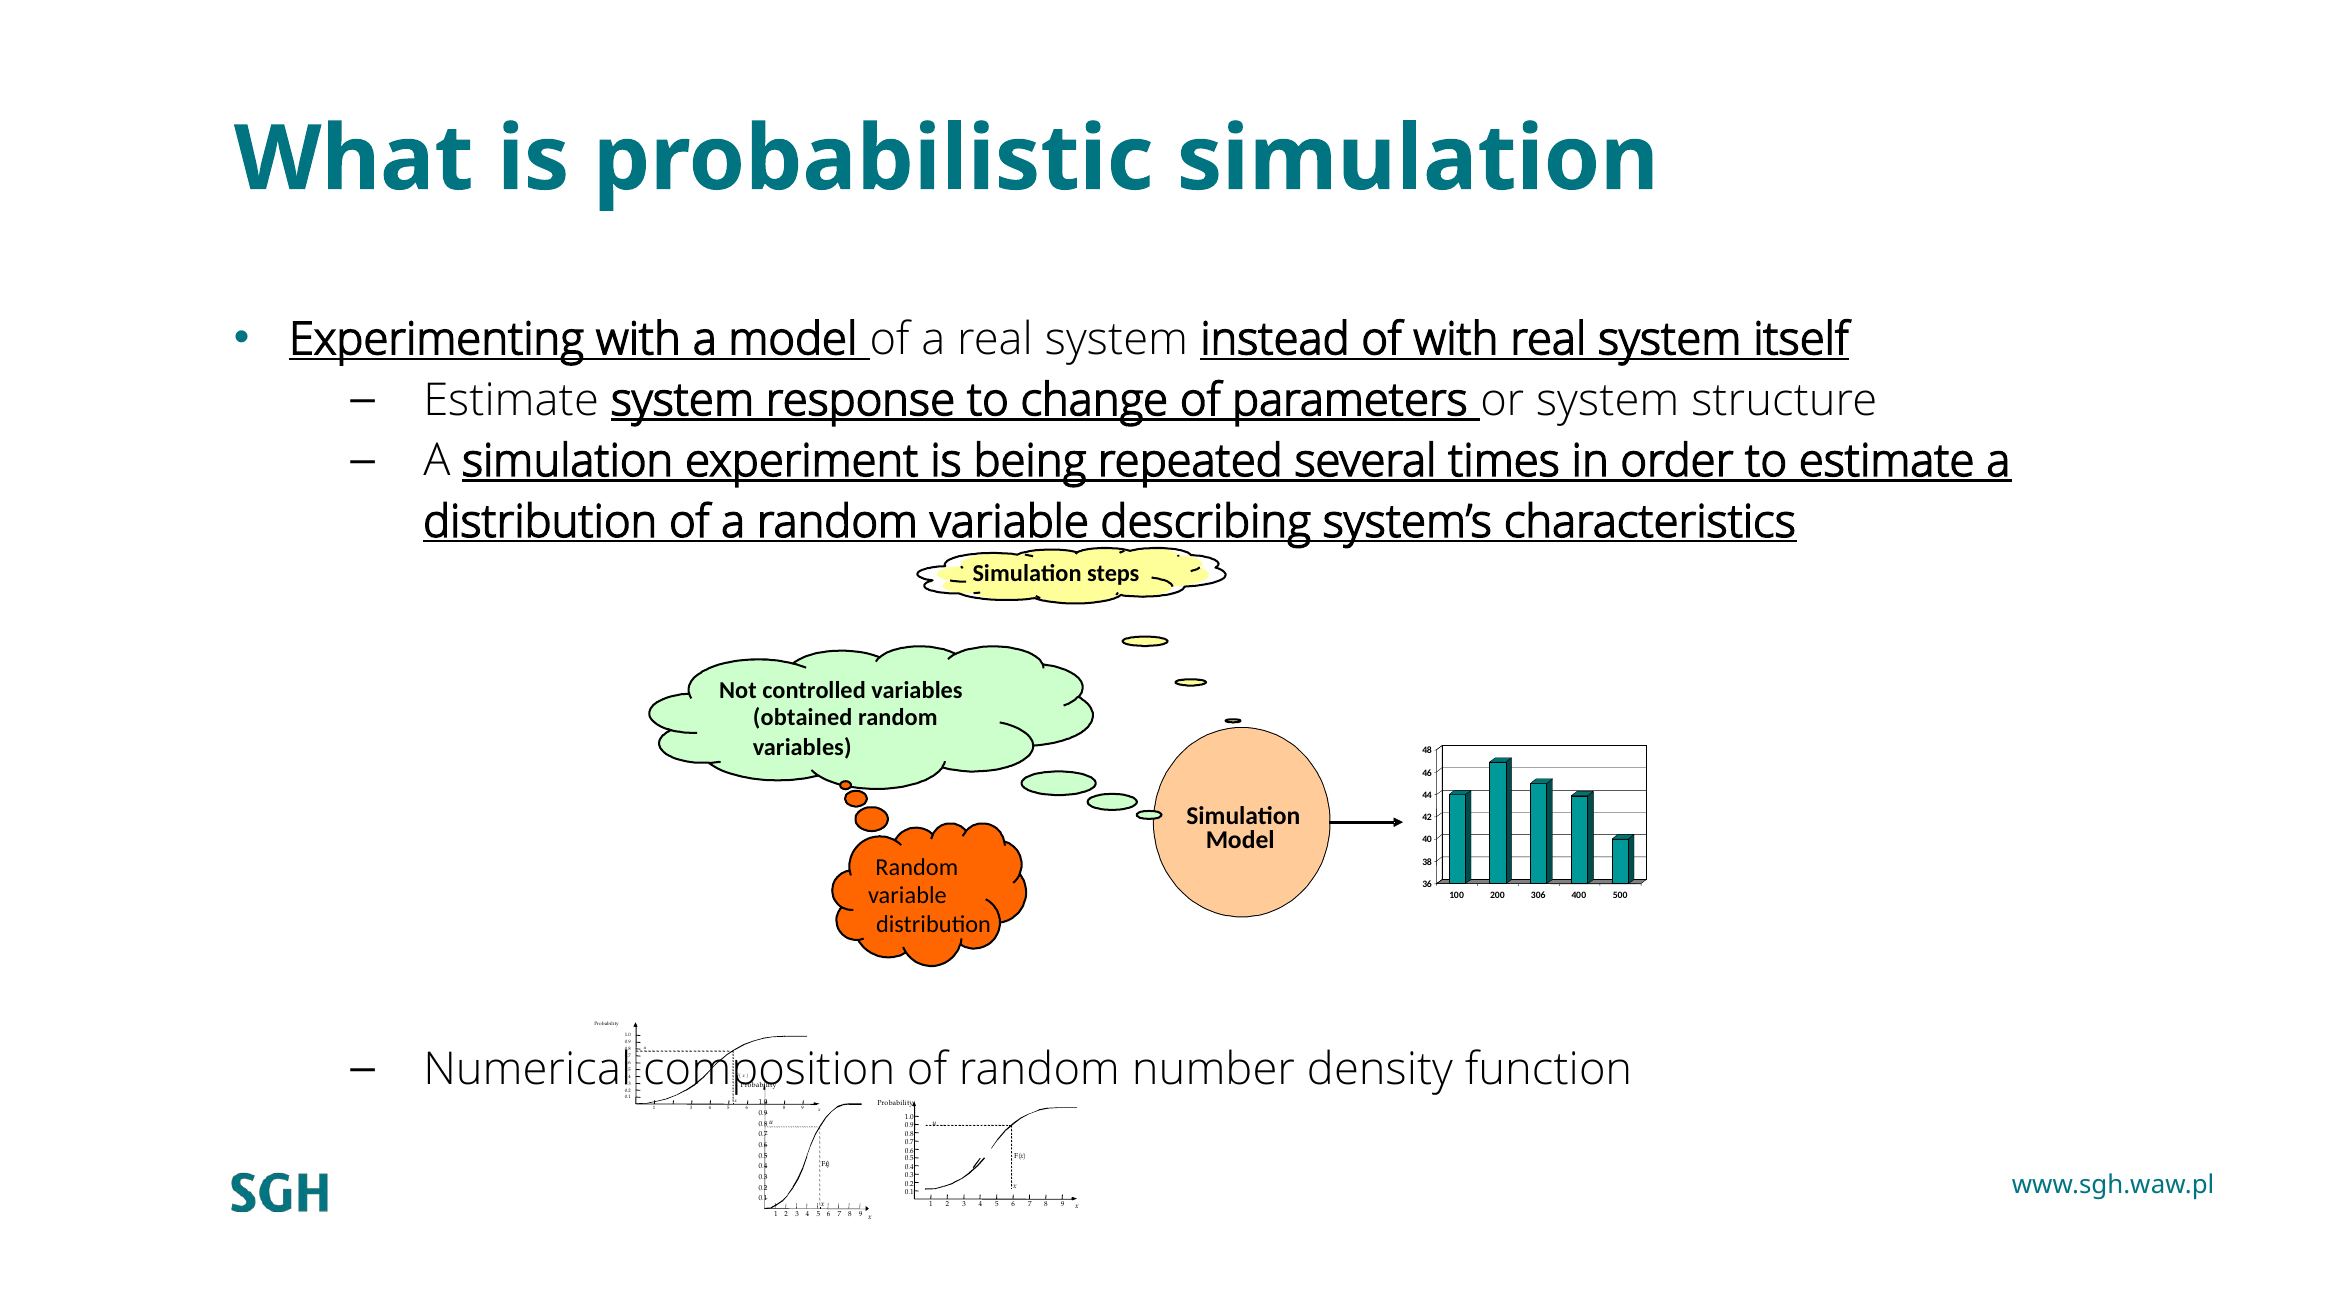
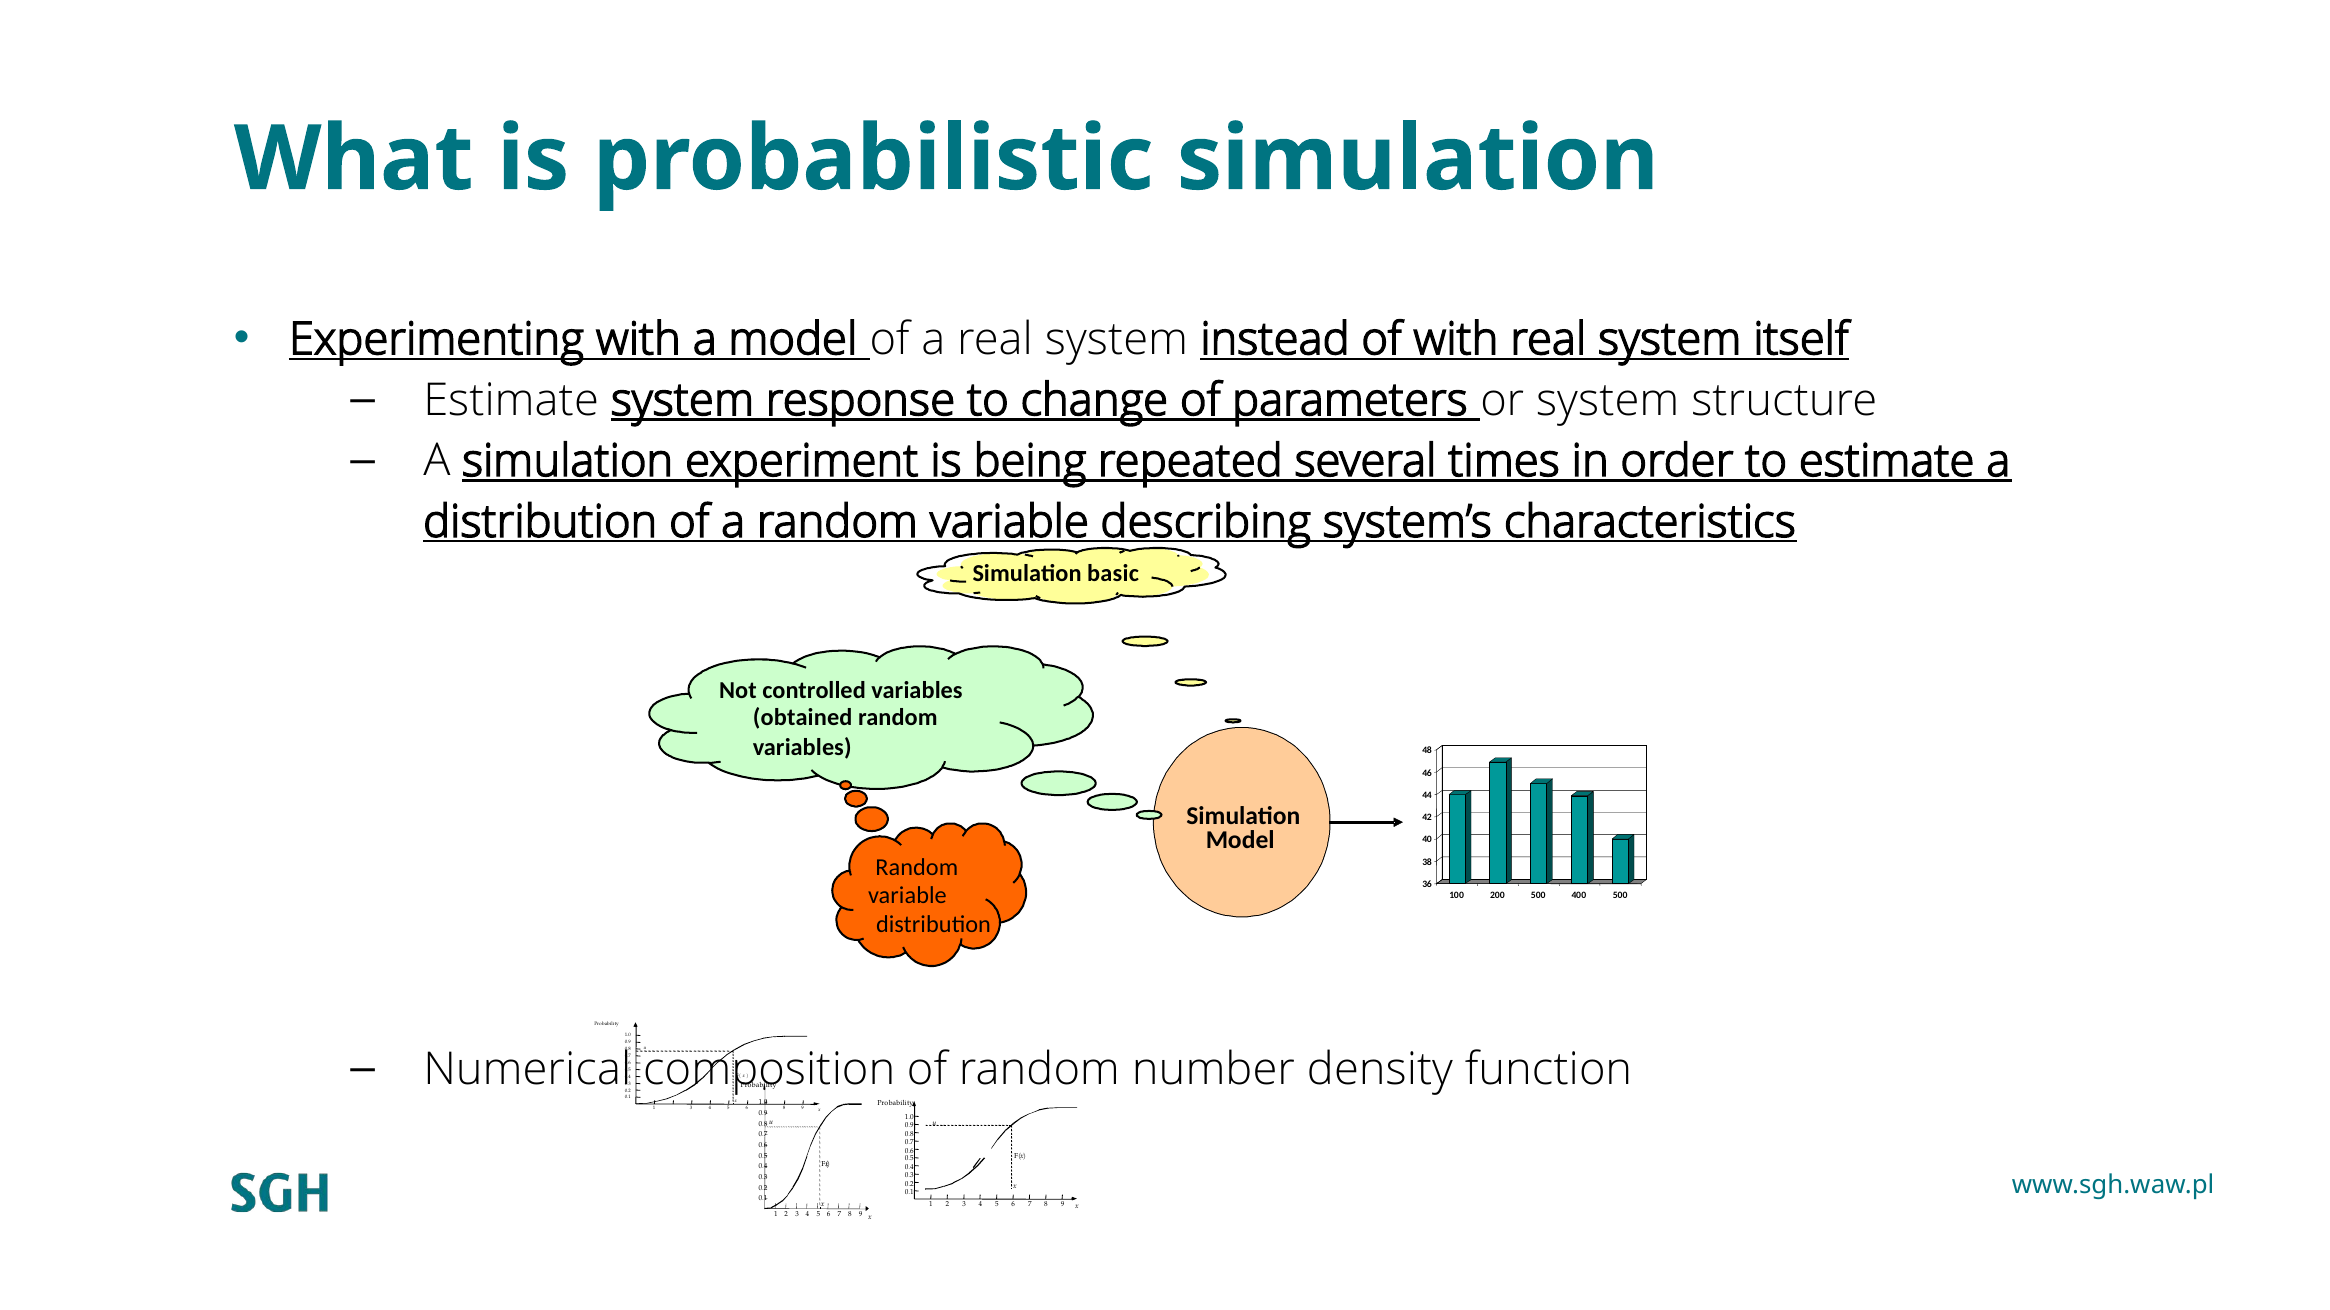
steps: steps -> basic
200 306: 306 -> 500
